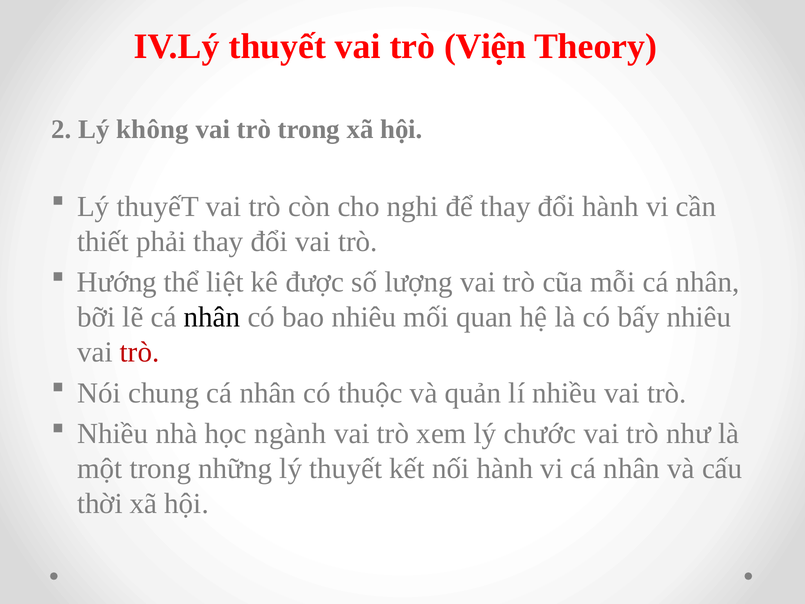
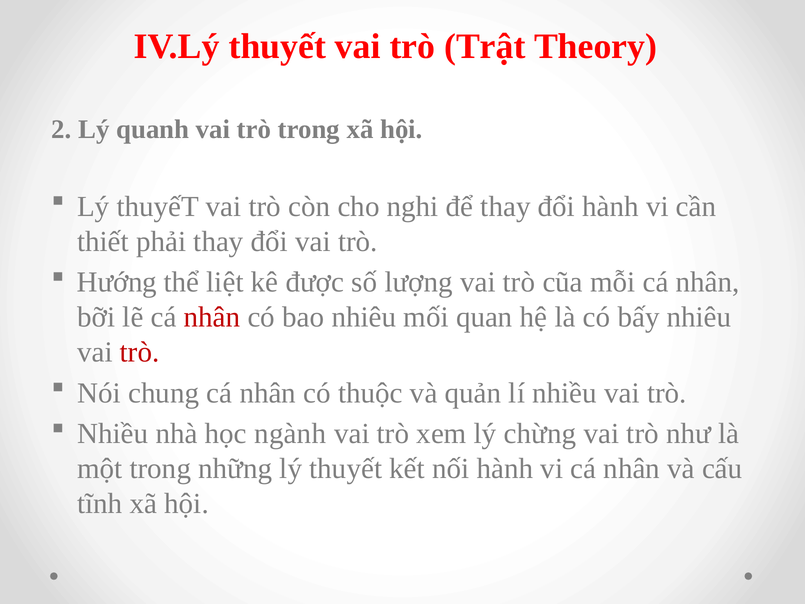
Viện: Viện -> Trật
không: không -> quanh
nhân at (212, 317) colour: black -> red
chước: chước -> chừng
thời: thời -> tĩnh
